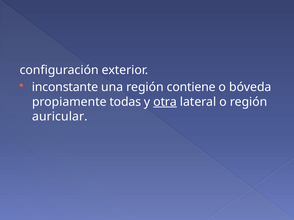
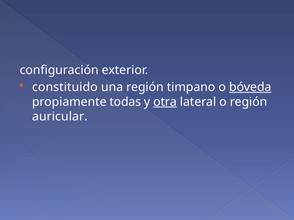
inconstante: inconstante -> constituido
contiene: contiene -> timpano
bóveda underline: none -> present
